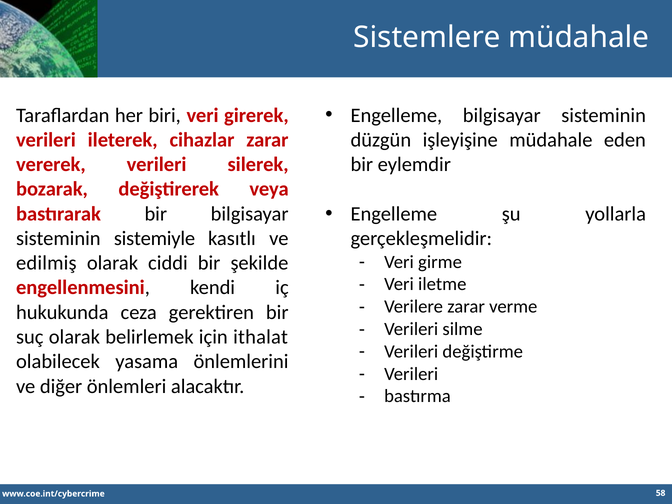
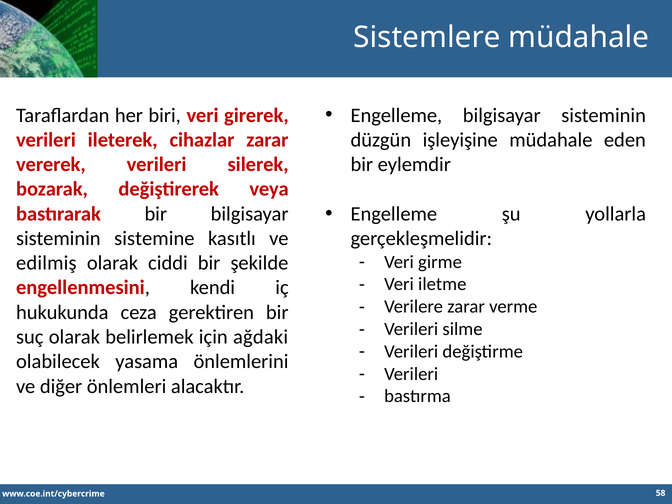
sistemiyle: sistemiyle -> sistemine
ithalat: ithalat -> ağdaki
